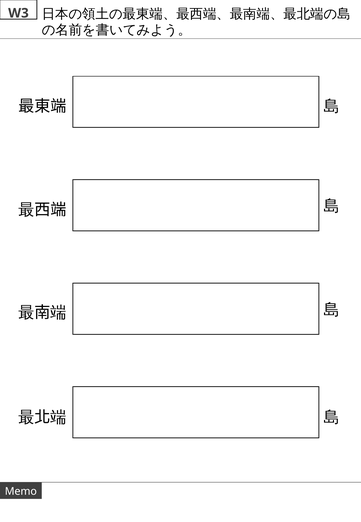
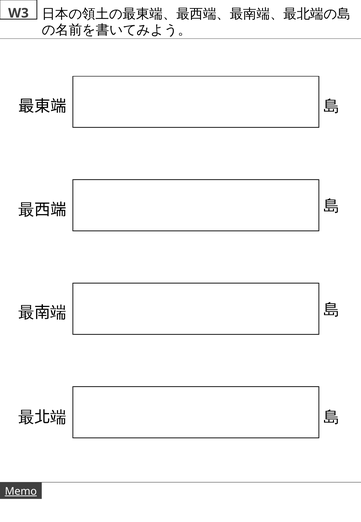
Memo underline: none -> present
